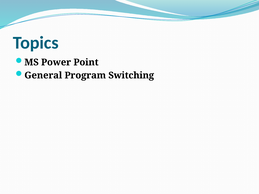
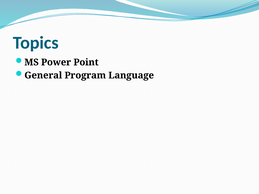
Switching: Switching -> Language
